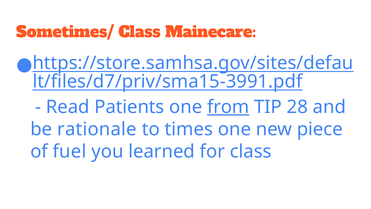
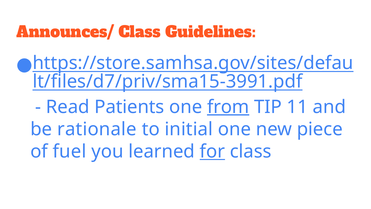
Sometimes/: Sometimes/ -> Announces/
Mainecare: Mainecare -> Guidelines
28: 28 -> 11
times: times -> initial
for underline: none -> present
